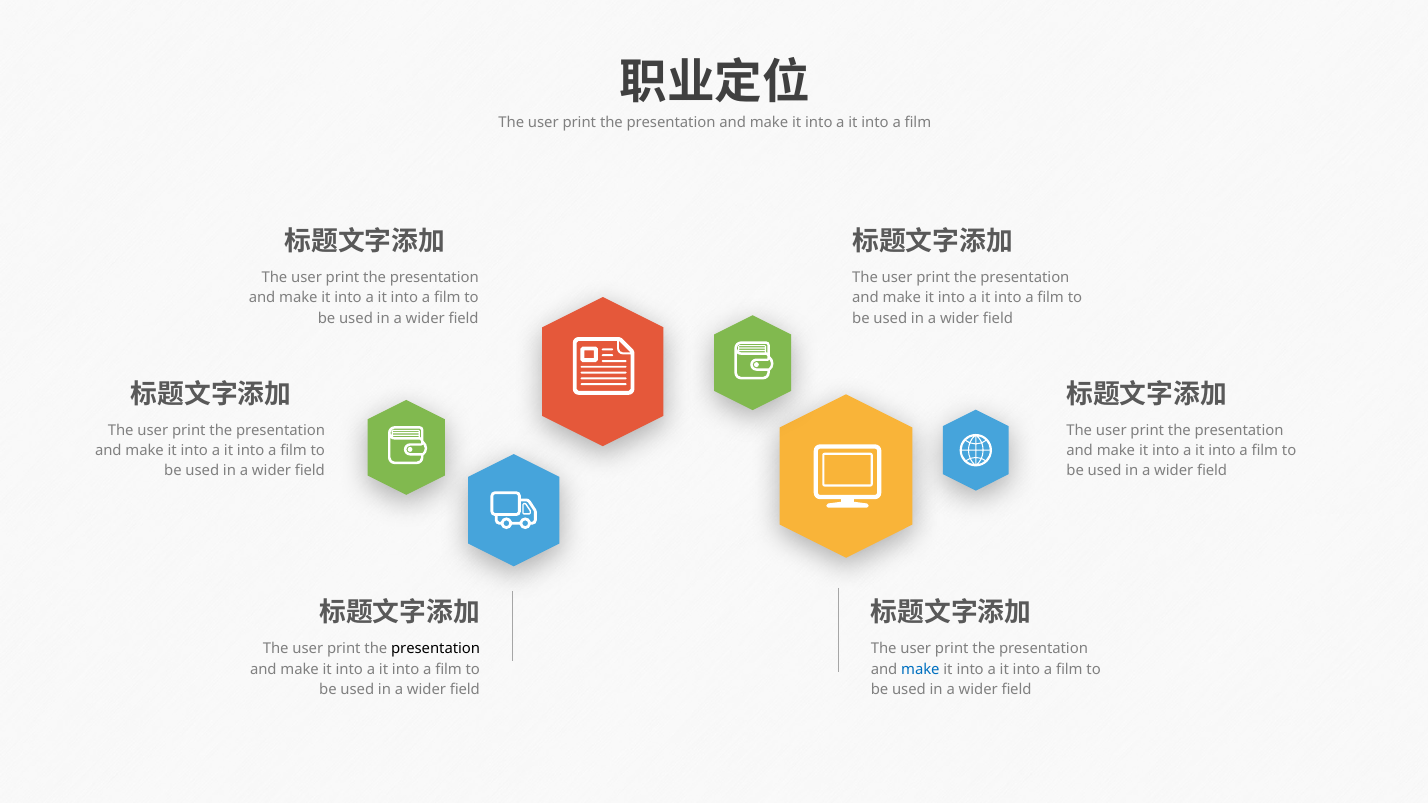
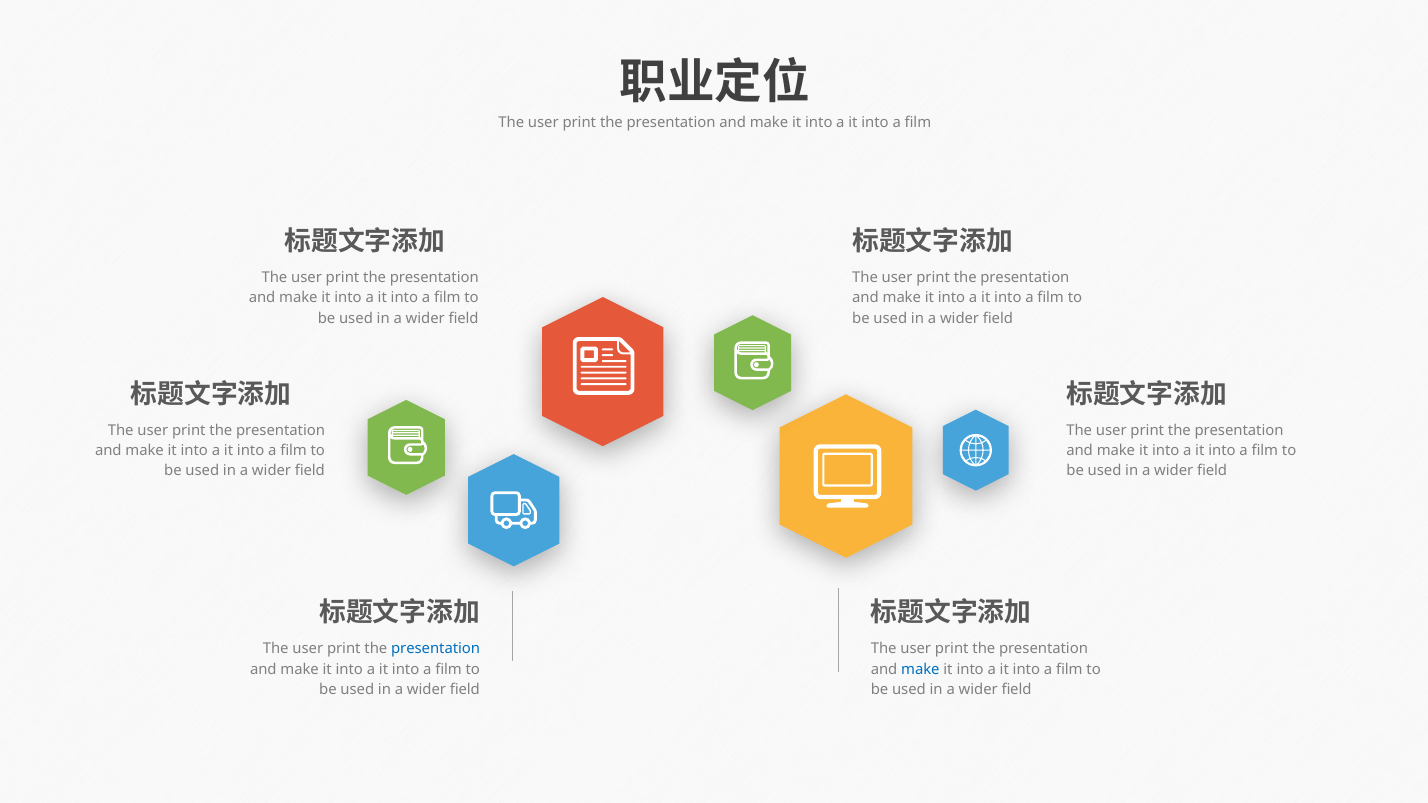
presentation at (436, 649) colour: black -> blue
